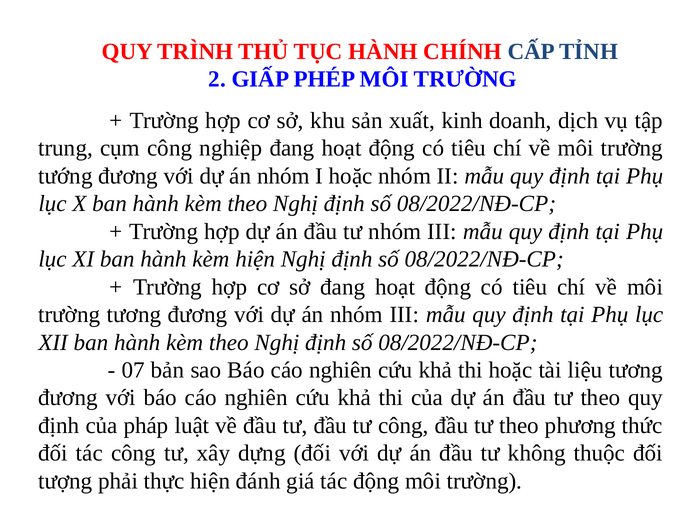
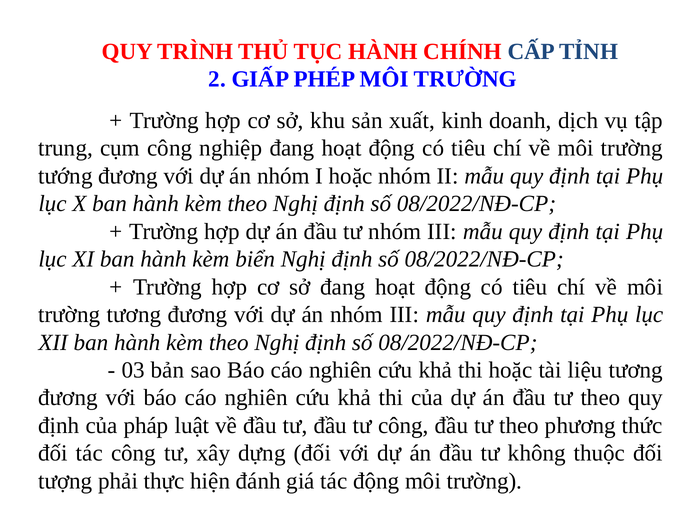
kèm hiện: hiện -> biển
07: 07 -> 03
